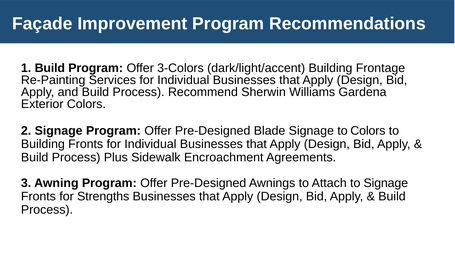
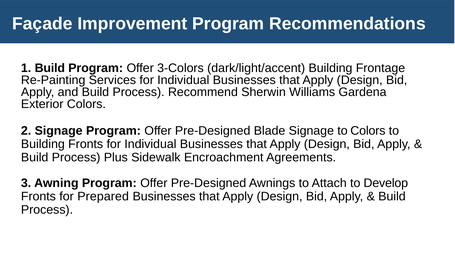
to Signage: Signage -> Develop
Strengths: Strengths -> Prepared
